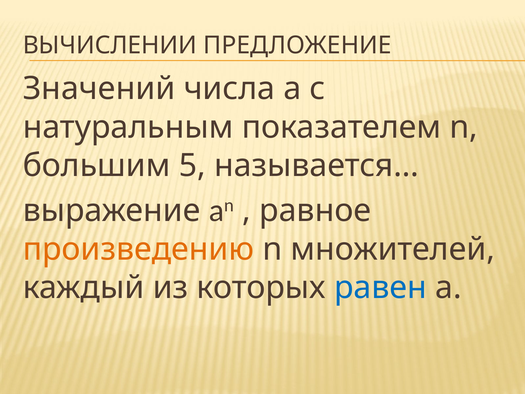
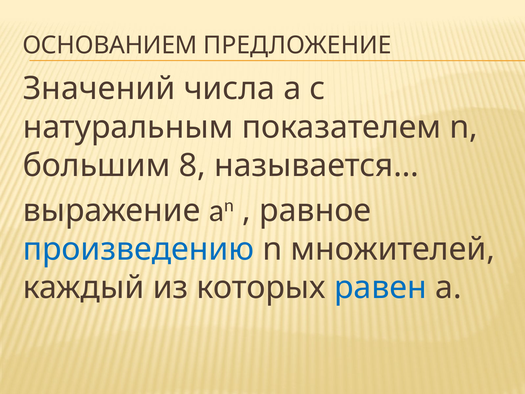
ВЫЧИСЛЕНИИ: ВЫЧИСЛЕНИИ -> ОСНОВАНИЕМ
5: 5 -> 8
произведению colour: orange -> blue
